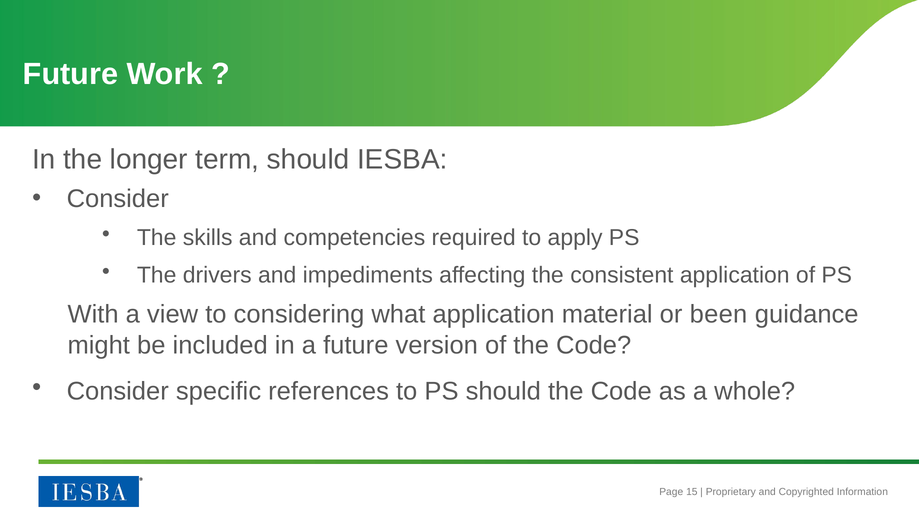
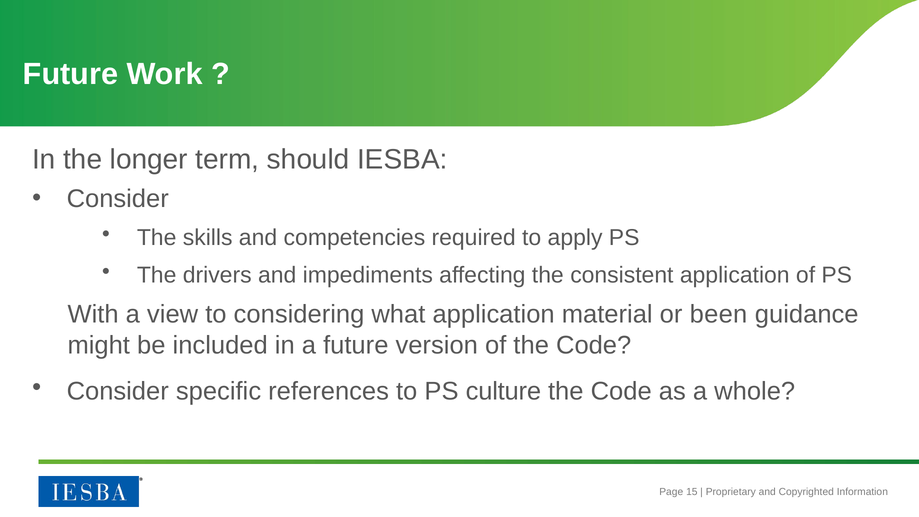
PS should: should -> culture
